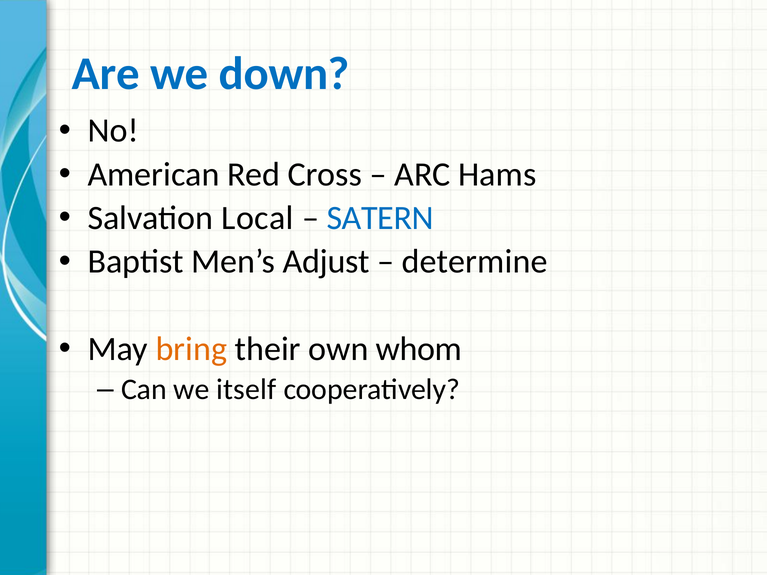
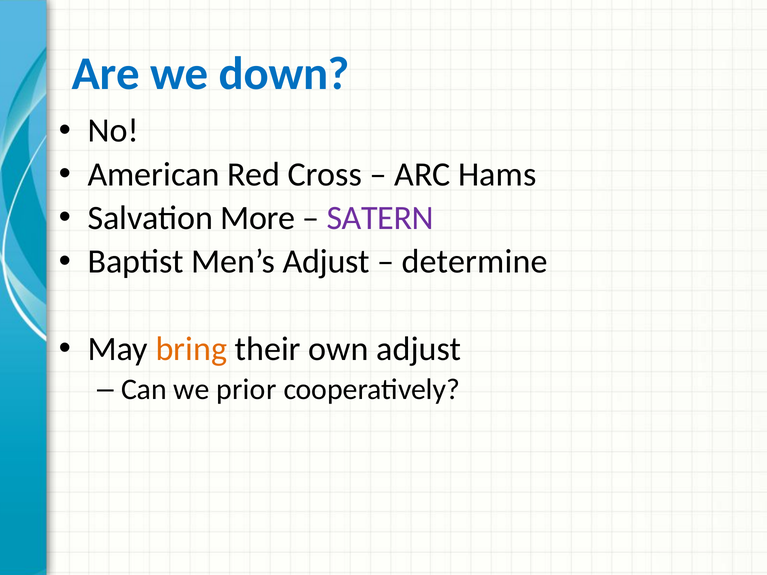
Local: Local -> More
SATERN colour: blue -> purple
own whom: whom -> adjust
itself: itself -> prior
